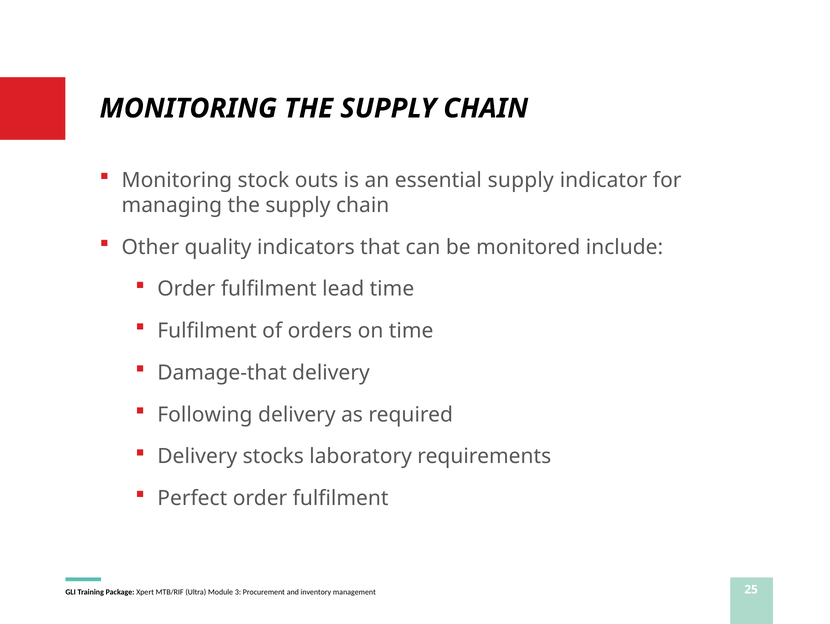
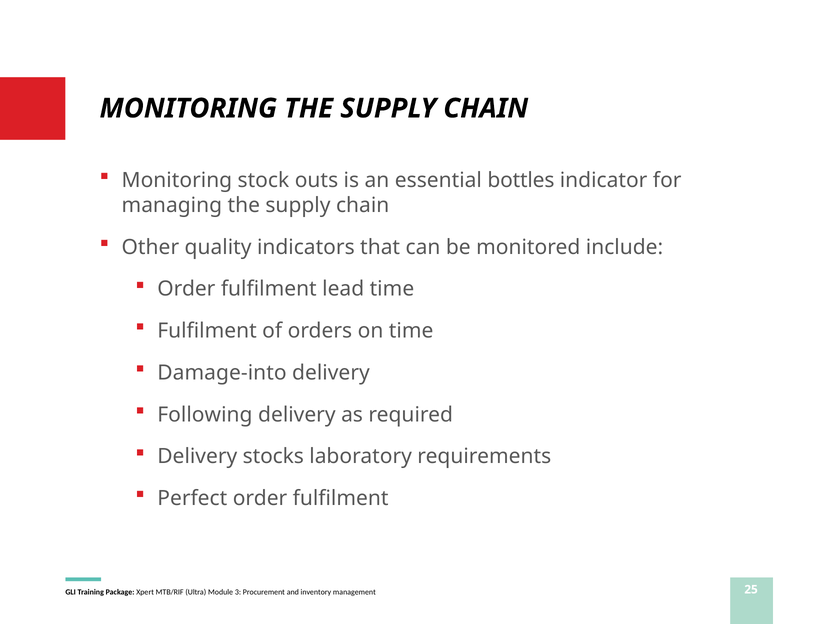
essential supply: supply -> bottles
Damage-that: Damage-that -> Damage-into
